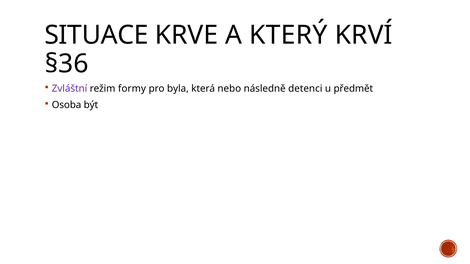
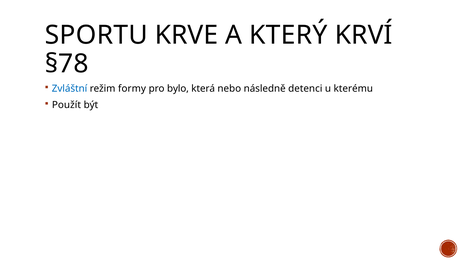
SITUACE: SITUACE -> SPORTU
§36: §36 -> §78
Zvláštní colour: purple -> blue
byla: byla -> bylo
předmět: předmět -> kterému
Osoba: Osoba -> Použít
